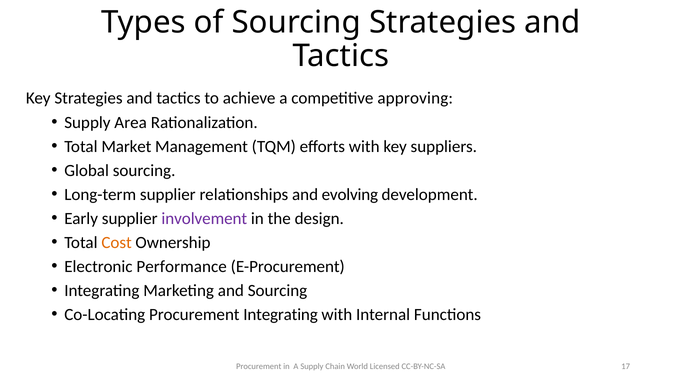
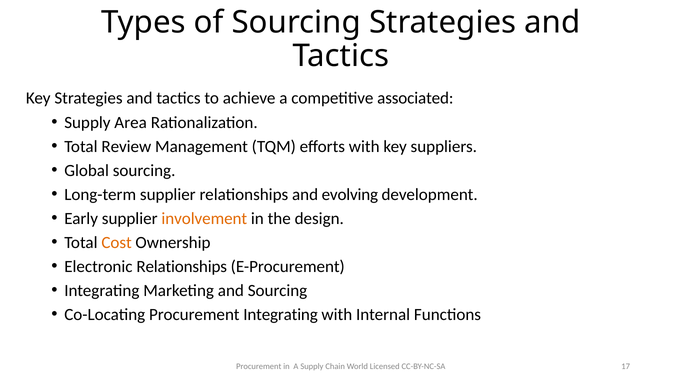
approving: approving -> associated
Market: Market -> Review
involvement colour: purple -> orange
Electronic Performance: Performance -> Relationships
